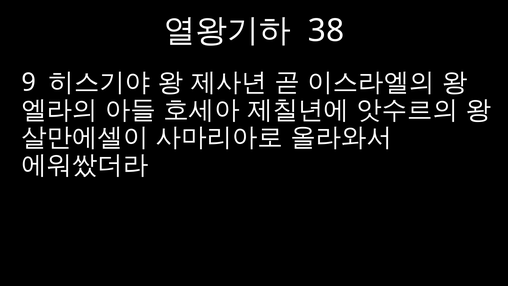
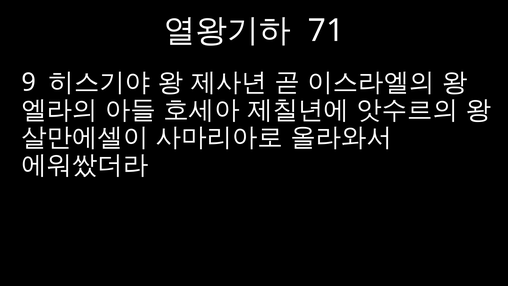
38: 38 -> 71
